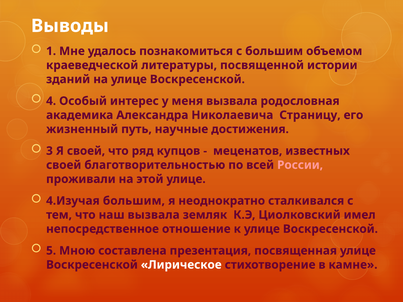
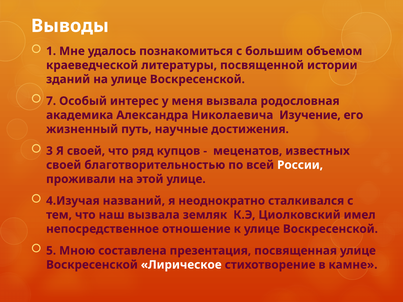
4: 4 -> 7
Страницу: Страницу -> Изучение
России colour: pink -> white
4.Изучая большим: большим -> названий
